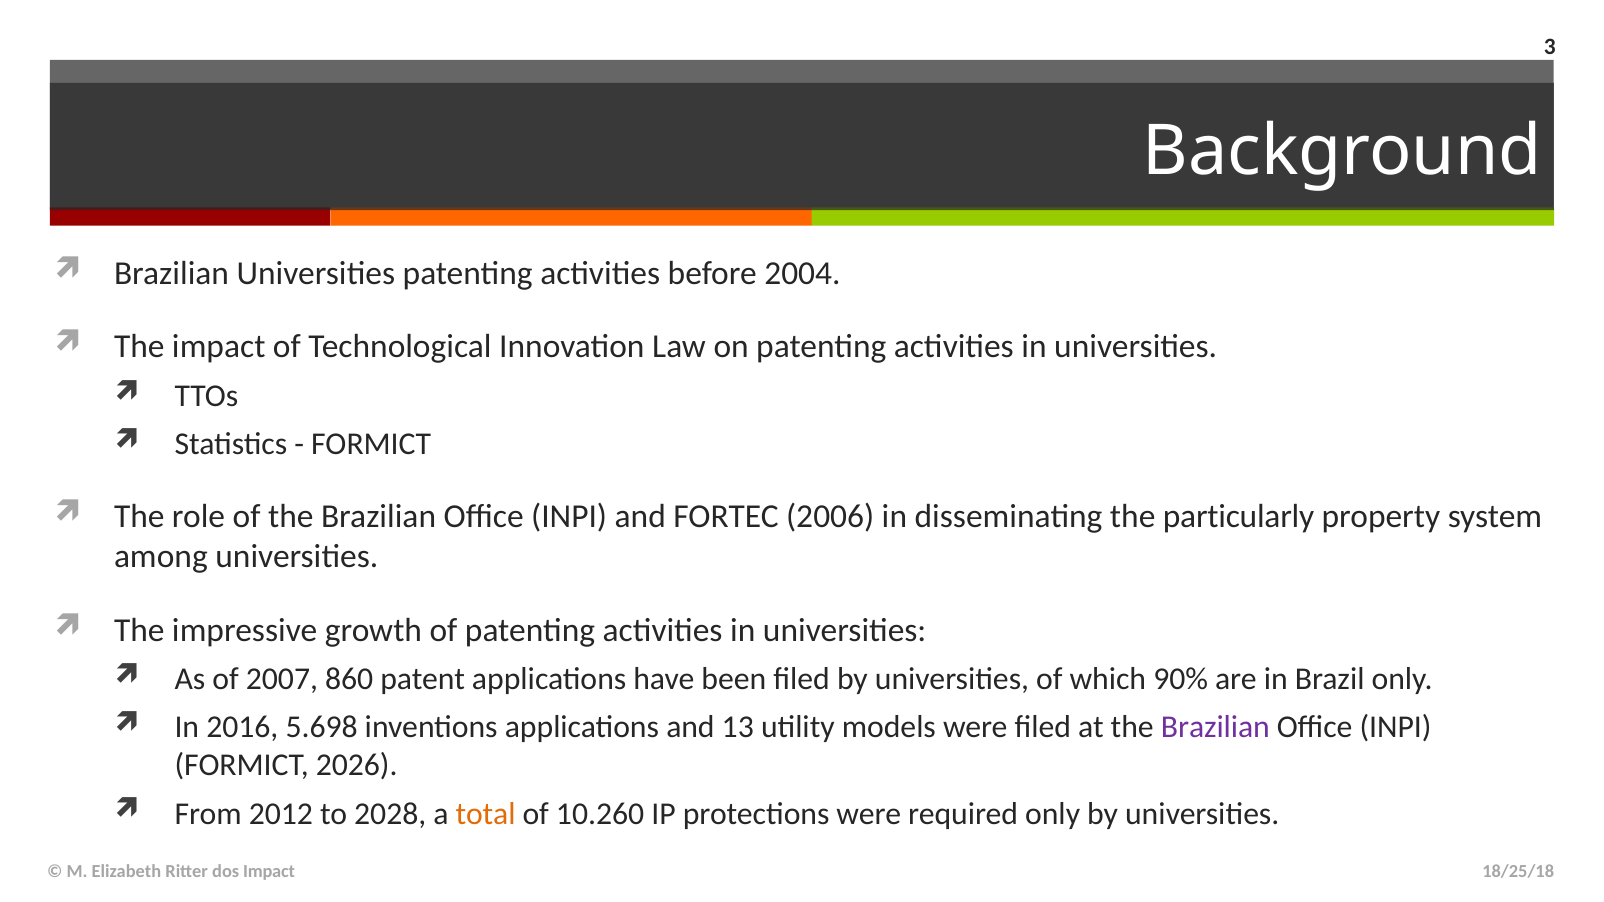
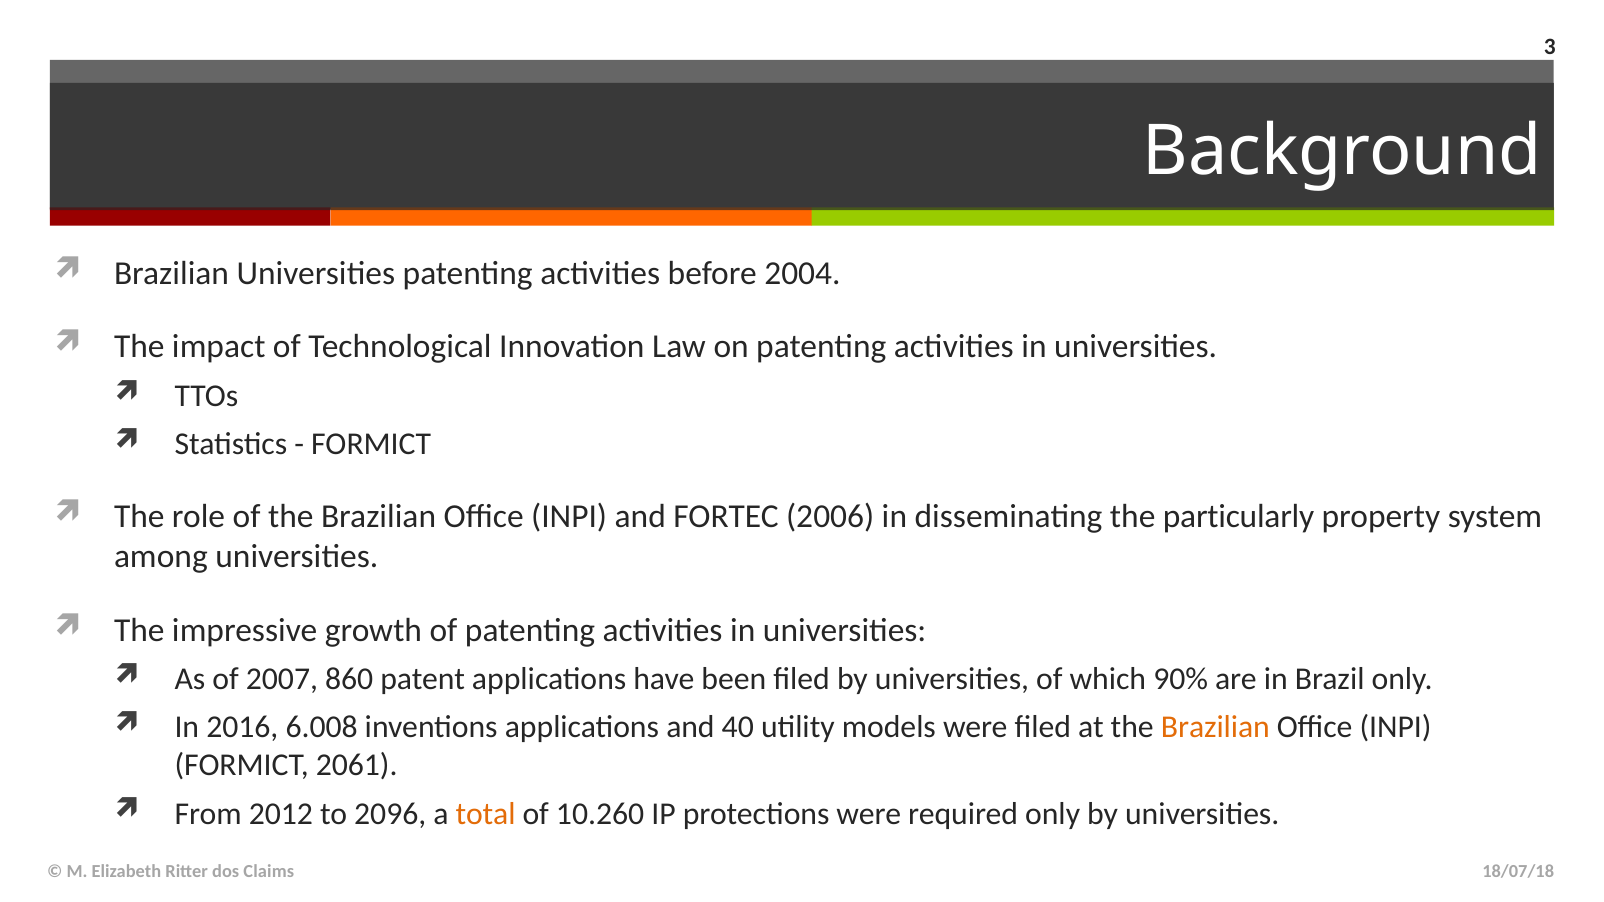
5.698: 5.698 -> 6.008
13: 13 -> 40
Brazilian at (1215, 728) colour: purple -> orange
2026: 2026 -> 2061
2028: 2028 -> 2096
dos Impact: Impact -> Claims
18/25/18: 18/25/18 -> 18/07/18
